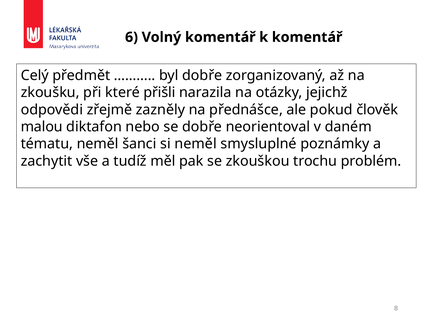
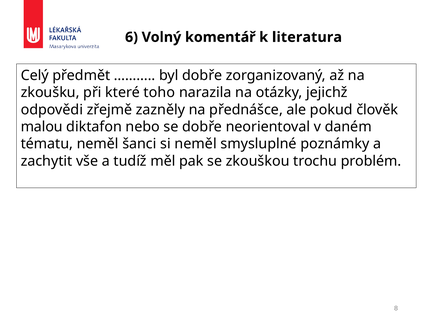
k komentář: komentář -> literatura
přišli: přišli -> toho
